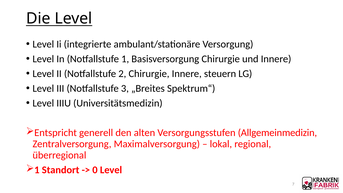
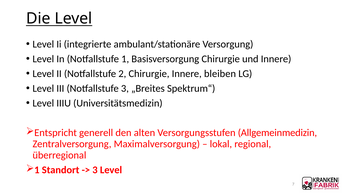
steuern: steuern -> bleiben
0 at (95, 170): 0 -> 3
